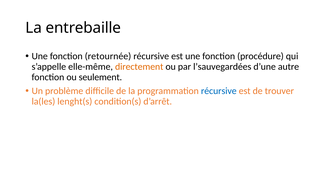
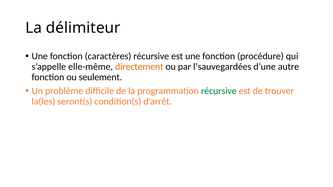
entrebaille: entrebaille -> délimiteur
retournée: retournée -> caractères
récursive at (219, 91) colour: blue -> green
lenght(s: lenght(s -> seront(s
